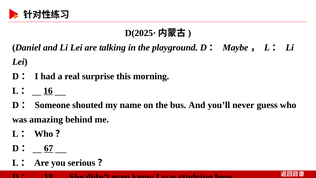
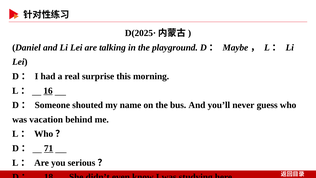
amazing: amazing -> vacation
67: 67 -> 71
